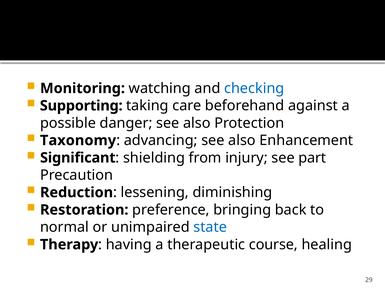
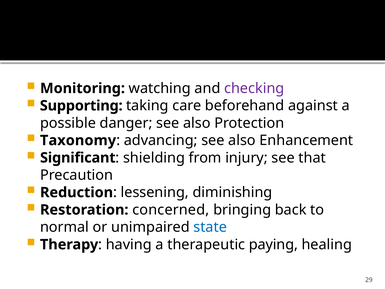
checking colour: blue -> purple
part: part -> that
preference: preference -> concerned
course: course -> paying
